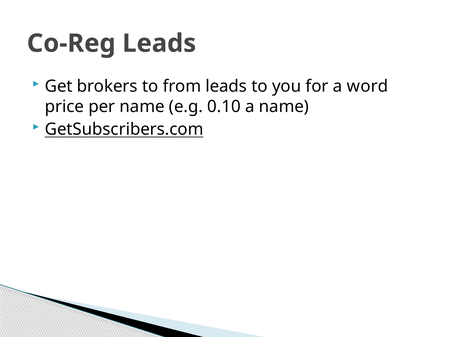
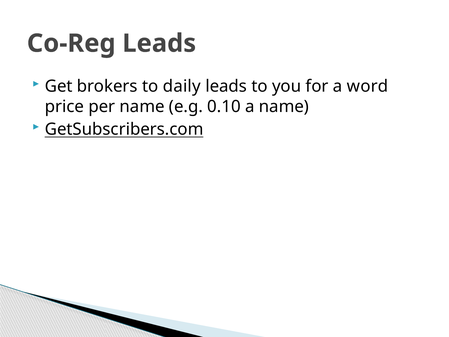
from: from -> daily
